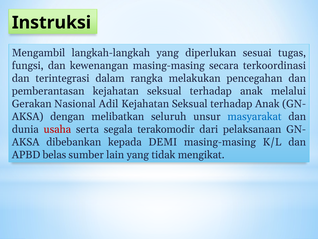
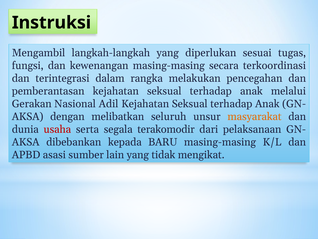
masyarakat colour: blue -> orange
DEMI: DEMI -> BARU
belas: belas -> asasi
